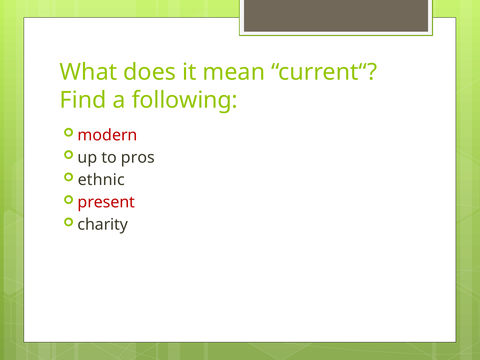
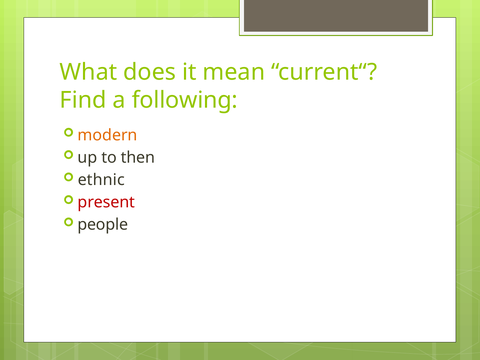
modern colour: red -> orange
pros: pros -> then
charity: charity -> people
